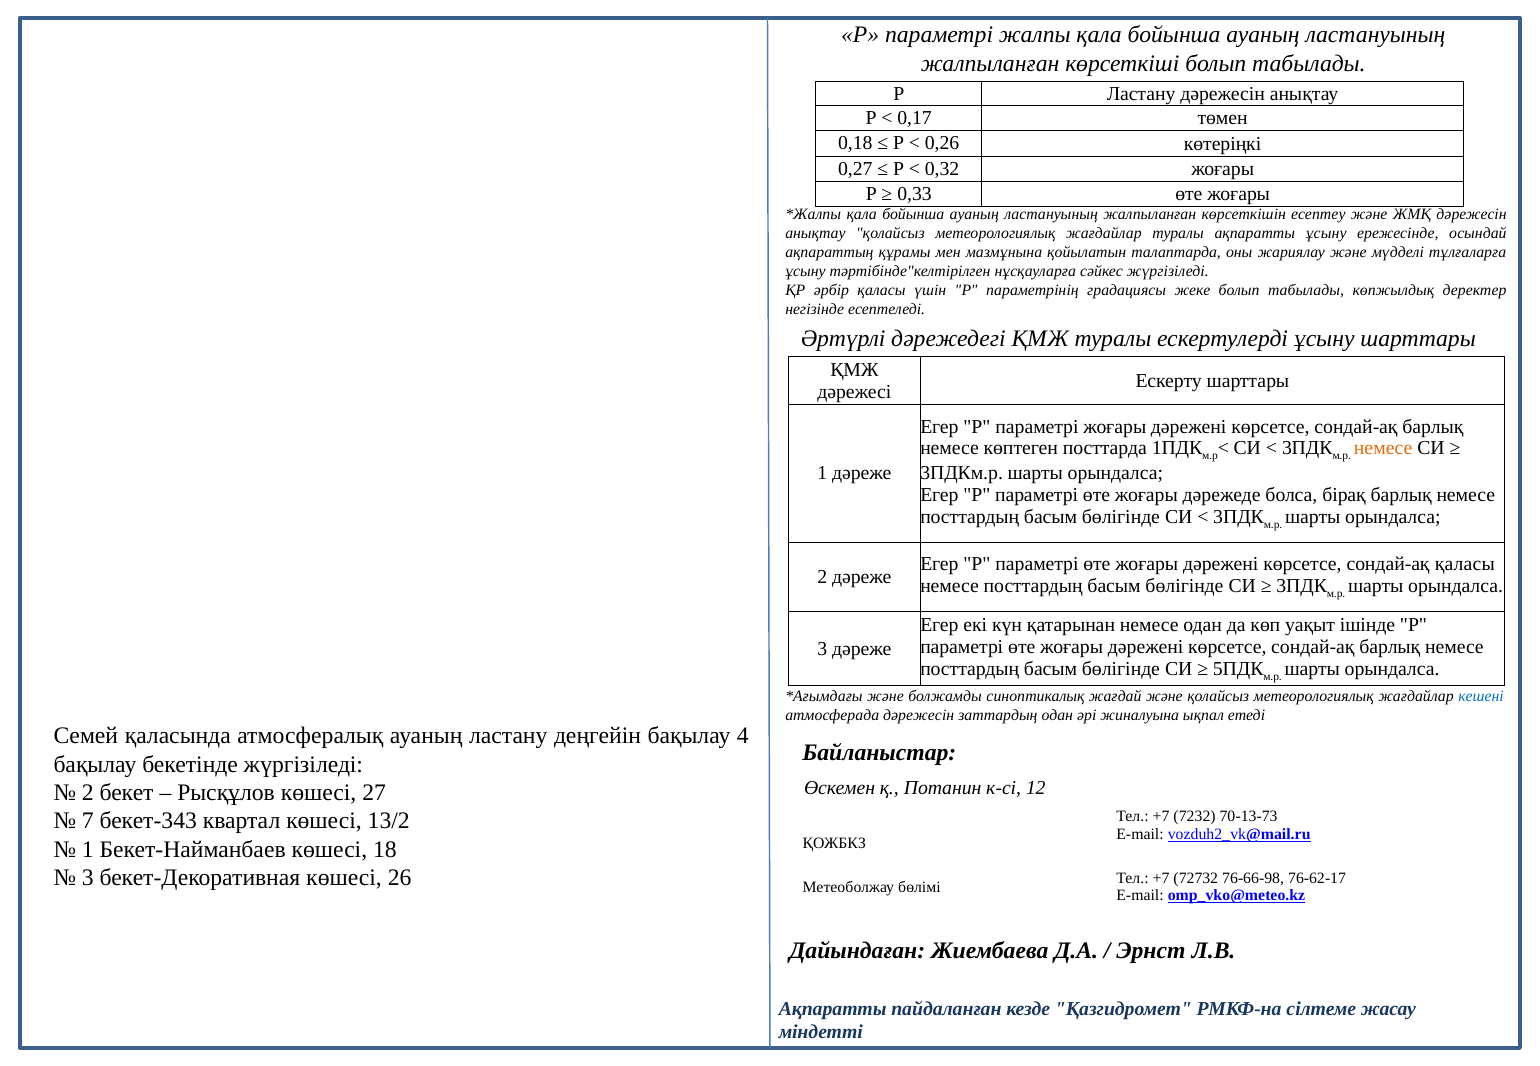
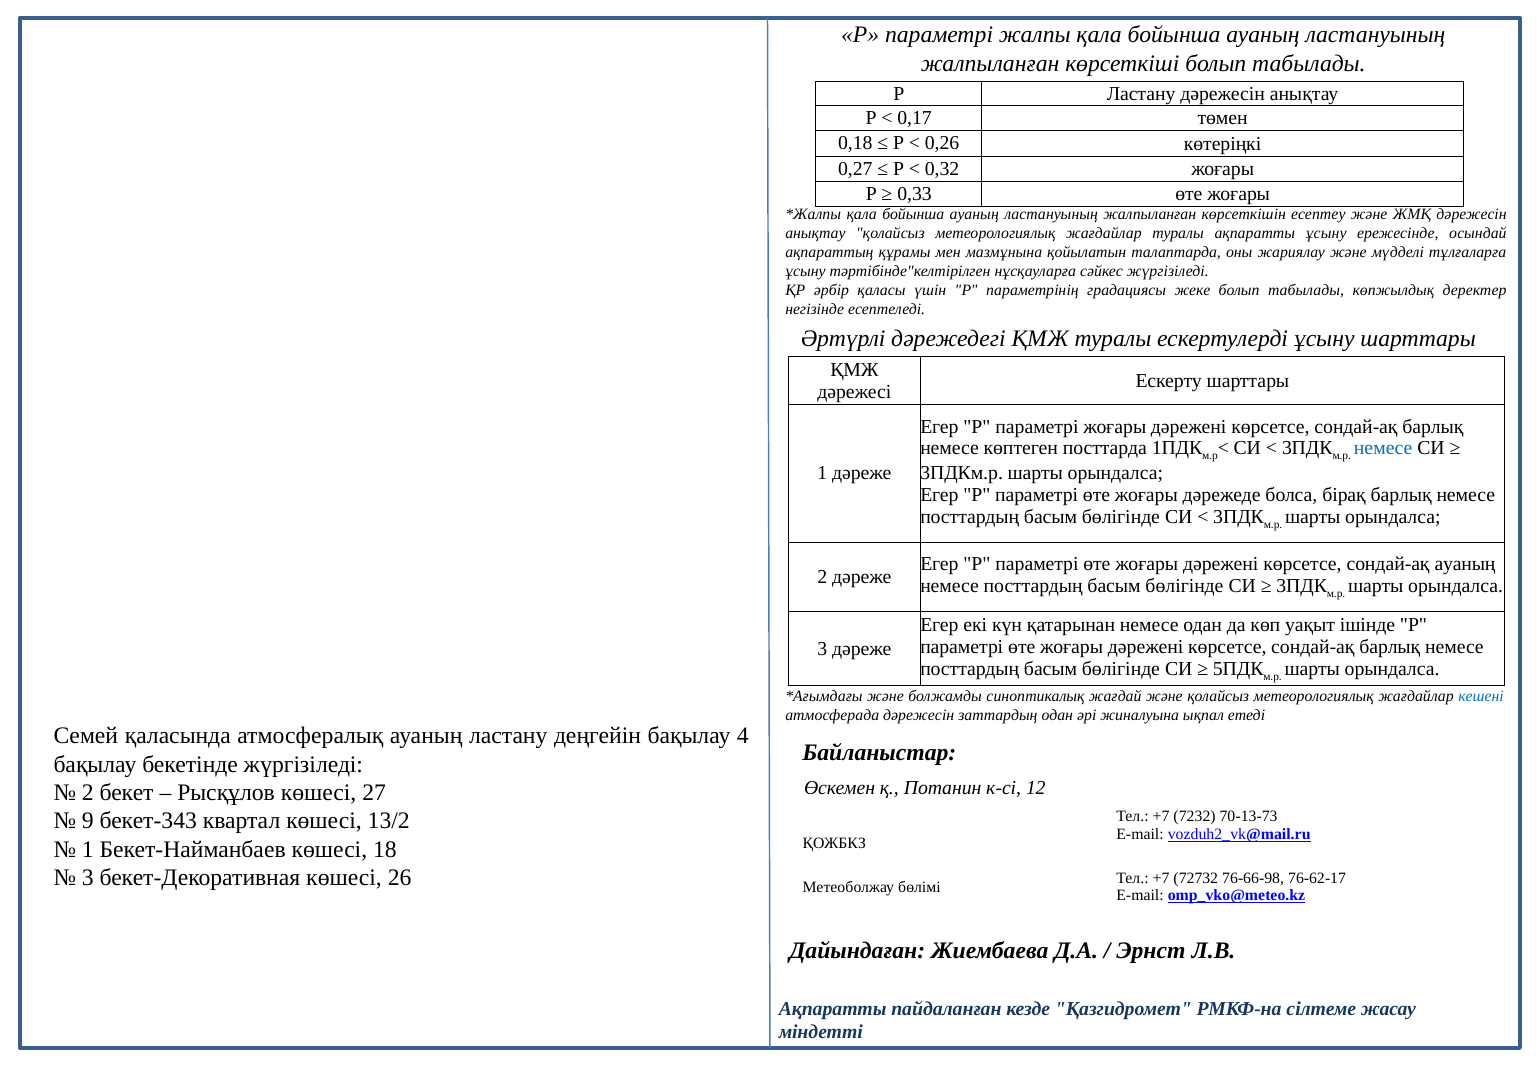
немесе at (1383, 449) colour: orange -> blue
сондай-ақ қаласы: қаласы -> ауаның
7: 7 -> 9
